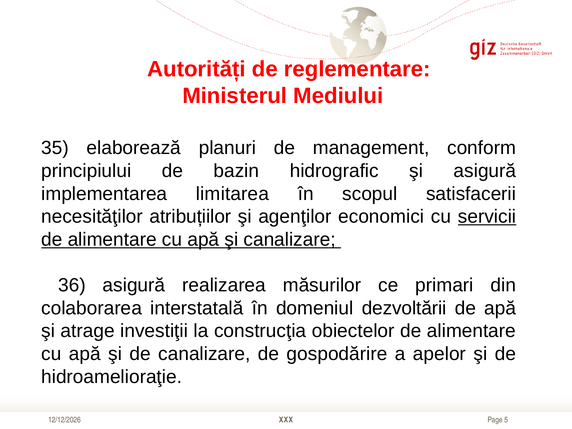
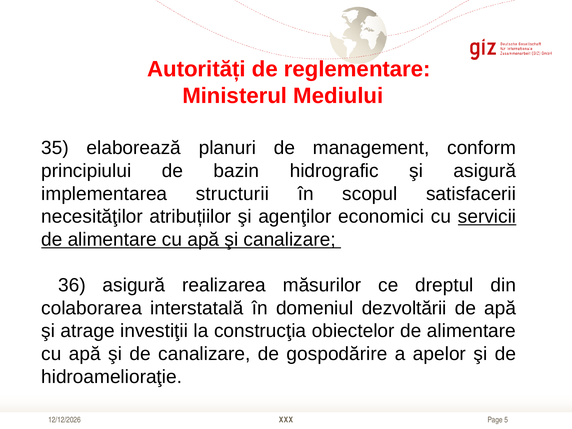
limitarea: limitarea -> structurii
primari: primari -> dreptul
